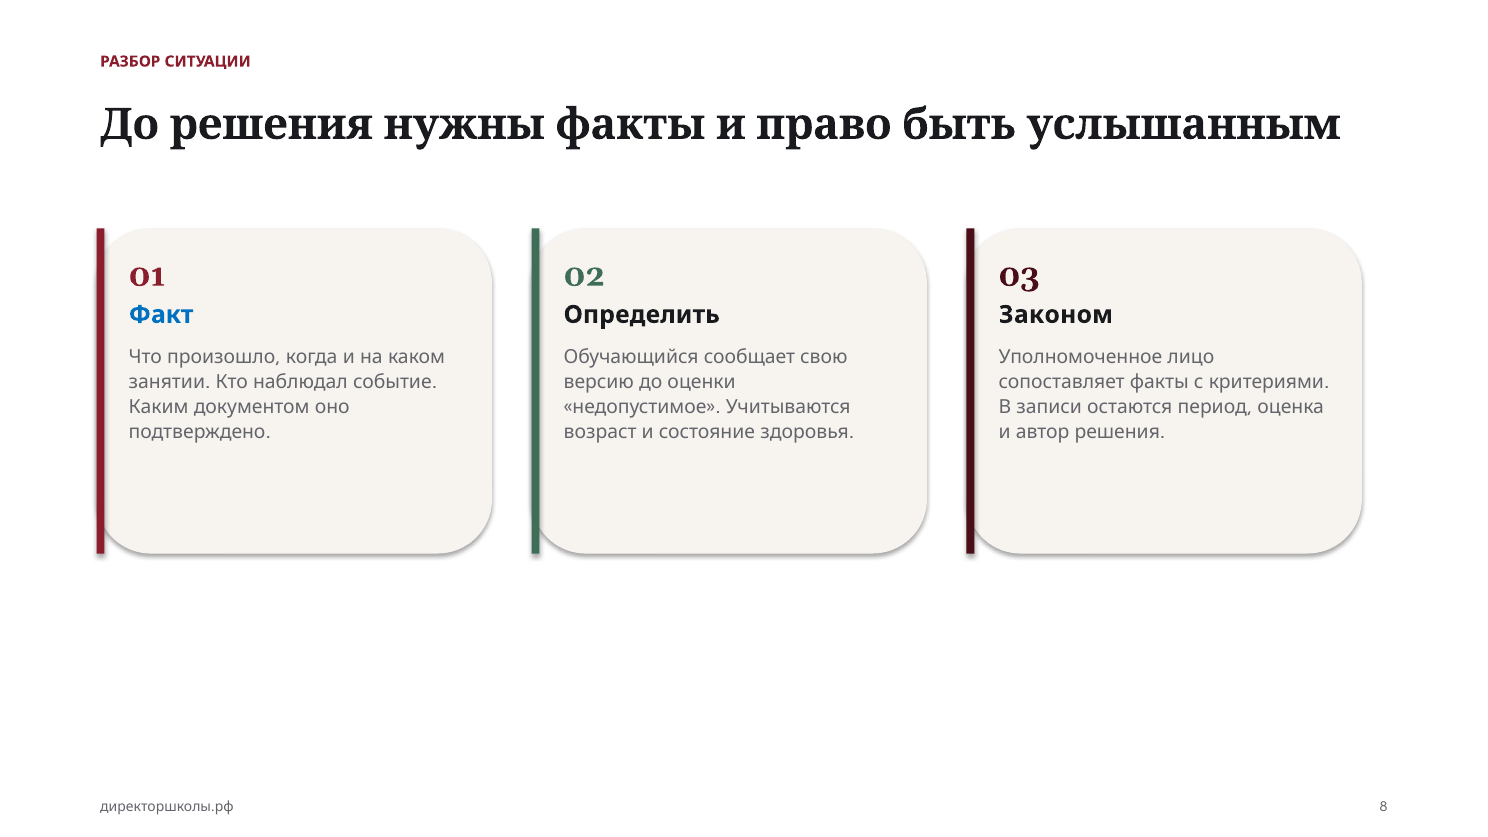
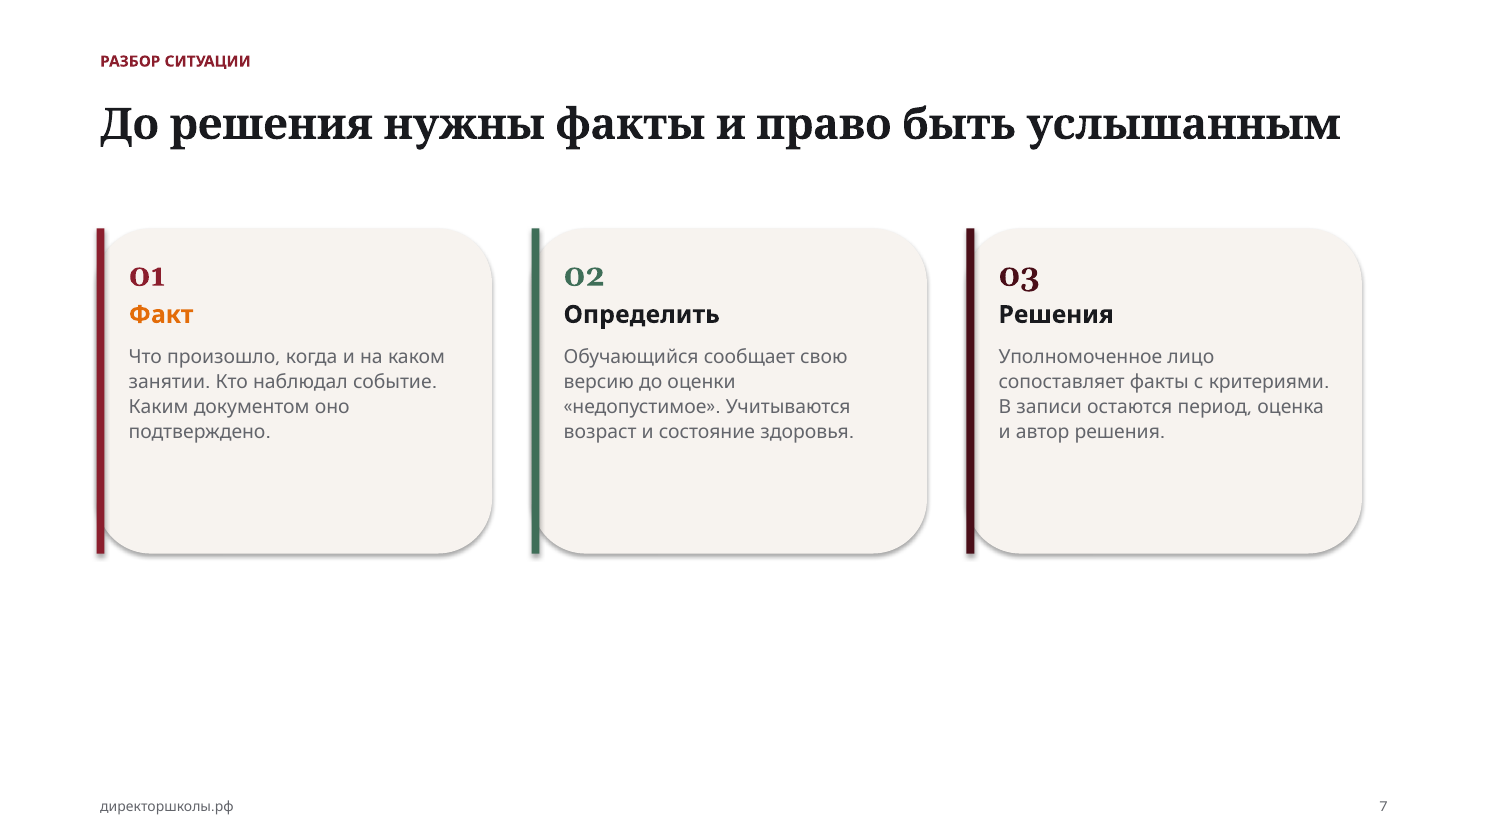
Факт colour: blue -> orange
Законом at (1056, 315): Законом -> Решения
8: 8 -> 7
